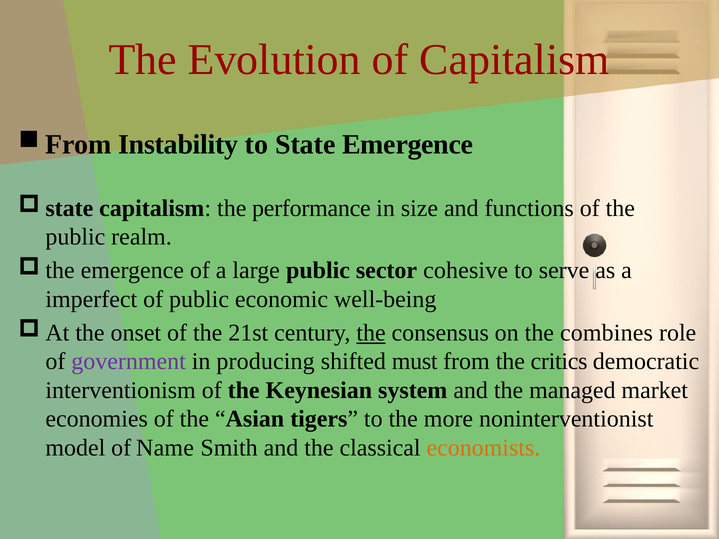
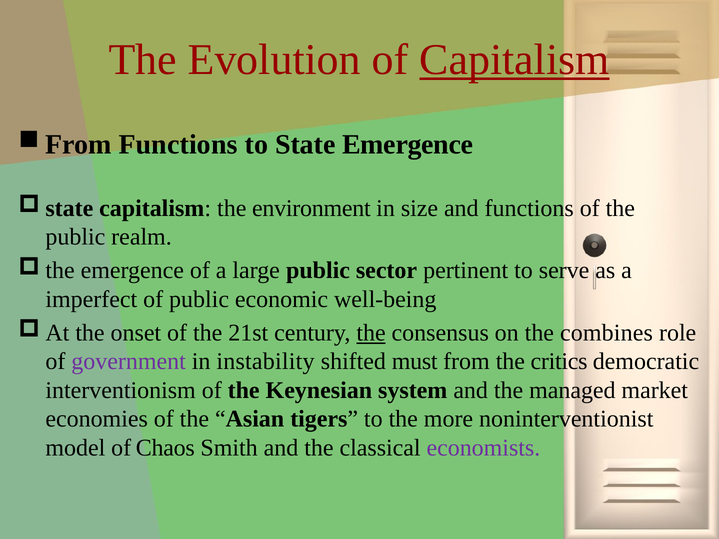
Capitalism at (514, 60) underline: none -> present
Instability at (178, 145): Instability -> Functions
performance: performance -> environment
cohesive: cohesive -> pertinent
producing: producing -> instability
Name: Name -> Chaos
economists colour: orange -> purple
